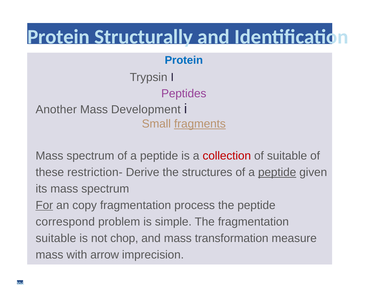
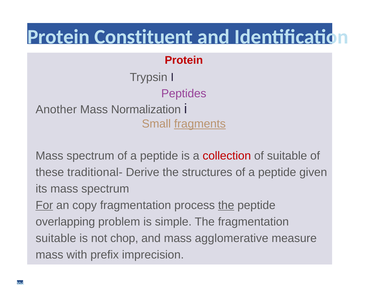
Structurally: Structurally -> Constituent
Protein at (184, 60) colour: blue -> red
Development: Development -> Normalization
restriction-: restriction- -> traditional-
peptide at (277, 173) underline: present -> none
the at (226, 206) underline: none -> present
correspond: correspond -> overlapping
transformation: transformation -> agglomerative
arrow: arrow -> prefix
